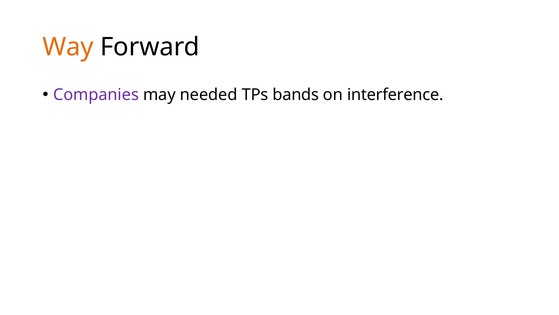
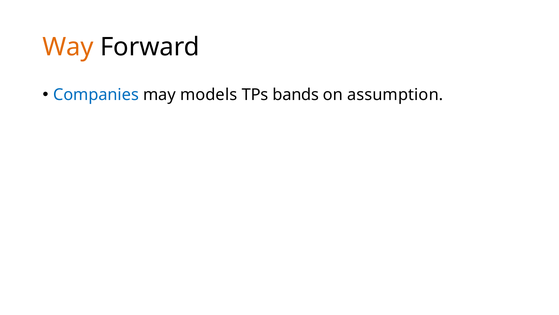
Companies colour: purple -> blue
needed: needed -> models
interference: interference -> assumption
